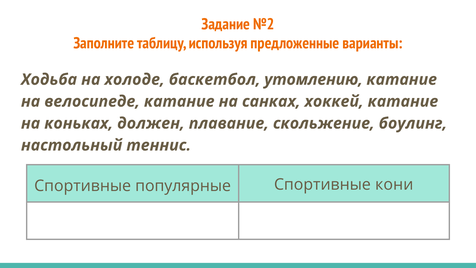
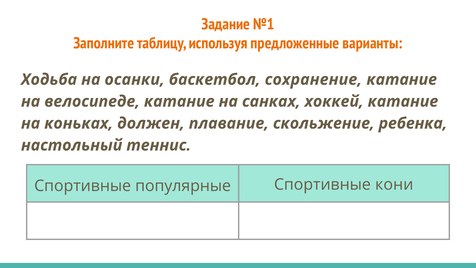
№2: №2 -> №1
холоде: холоде -> осанки
утомлению: утомлению -> сохранение
боулинг: боулинг -> ребенка
